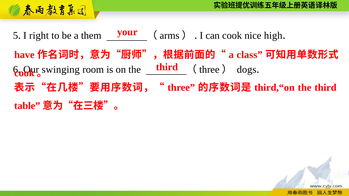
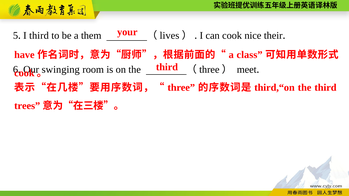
I right: right -> third
arms: arms -> lives
high: high -> their
dogs: dogs -> meet
table: table -> trees
